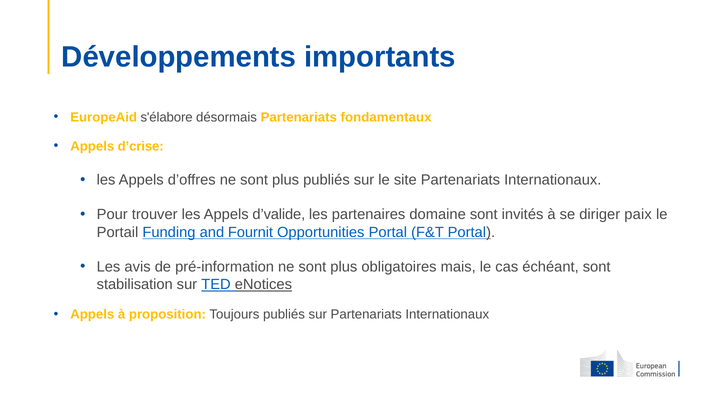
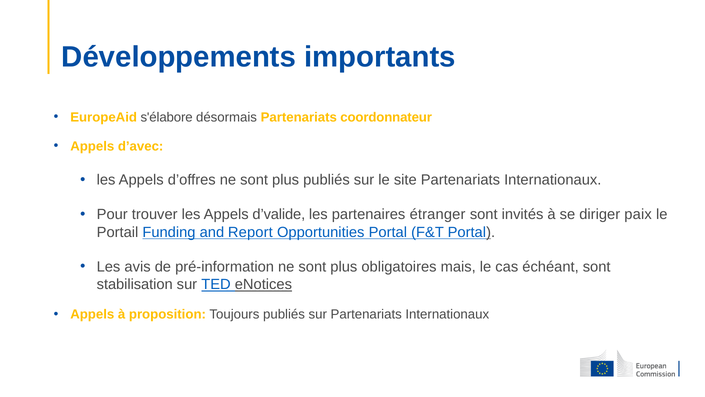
fondamentaux: fondamentaux -> coordonnateur
d’crise: d’crise -> d’avec
domaine: domaine -> étranger
Fournit: Fournit -> Report
